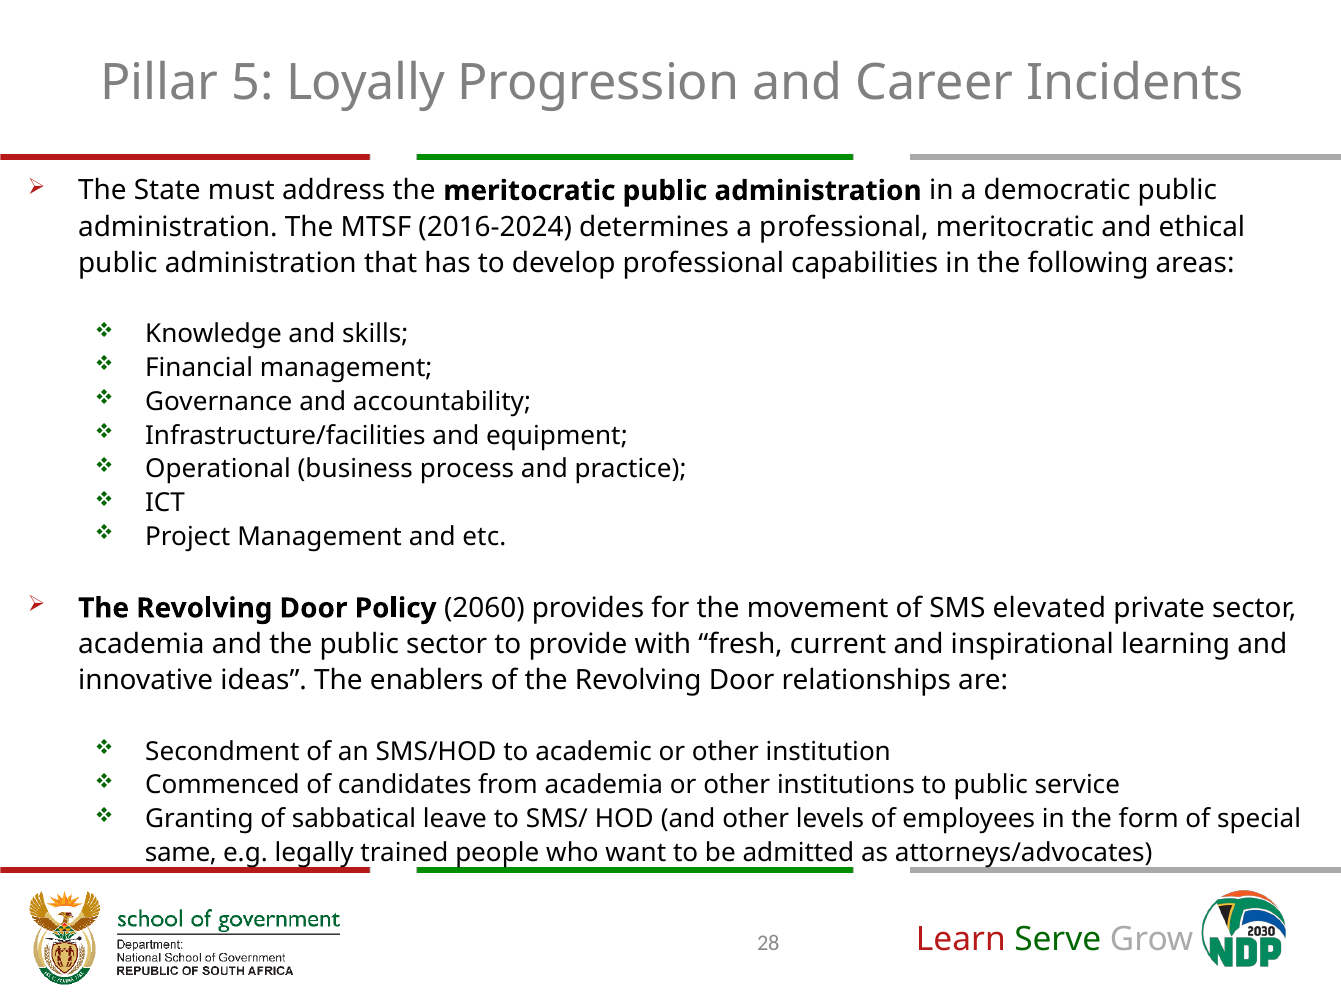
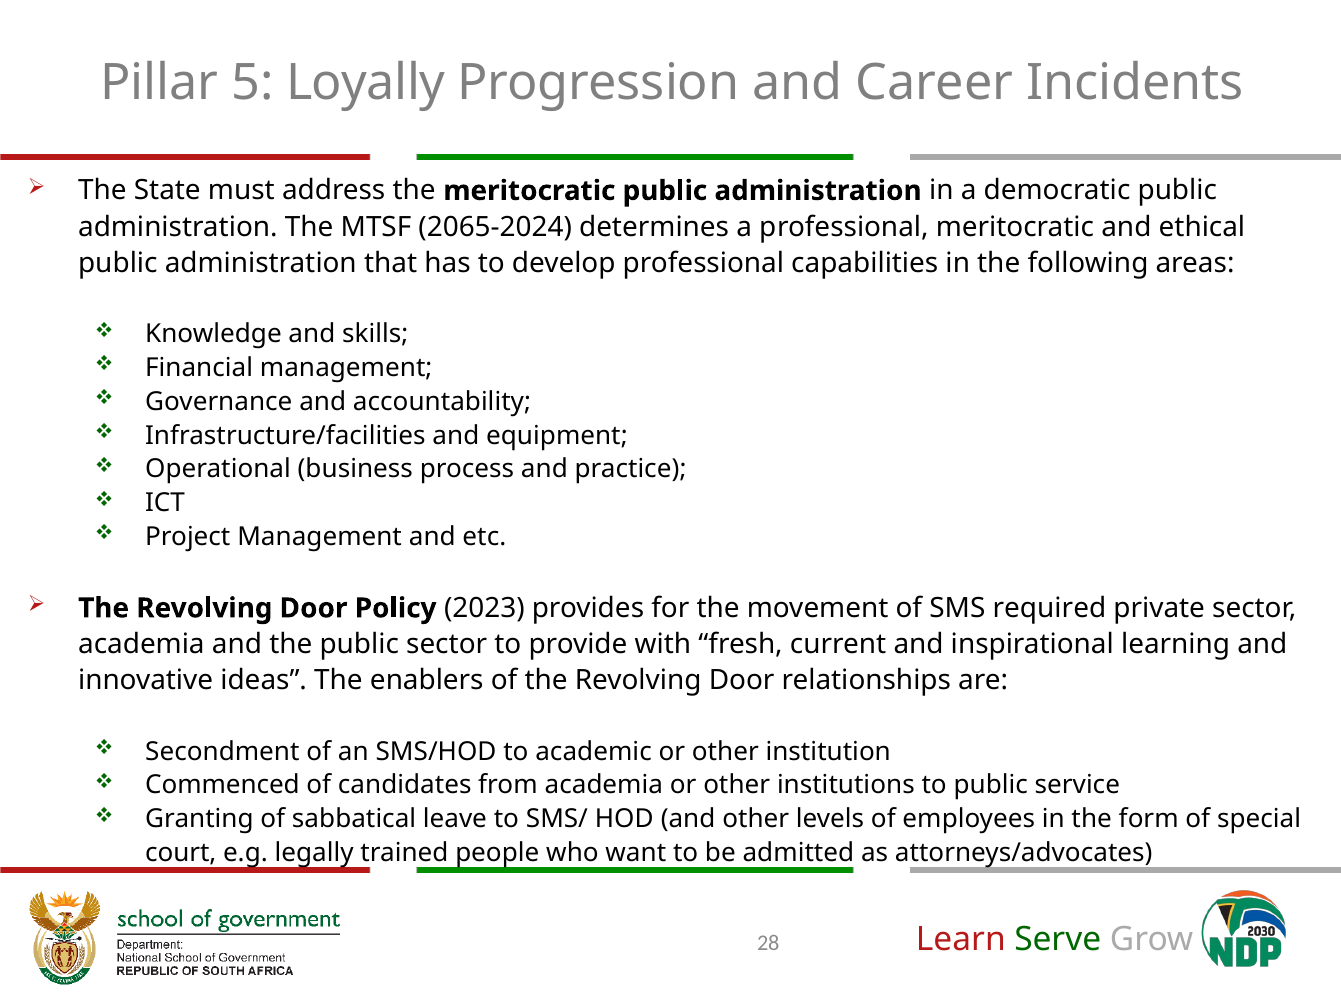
2016-2024: 2016-2024 -> 2065-2024
2060: 2060 -> 2023
elevated: elevated -> required
same: same -> court
